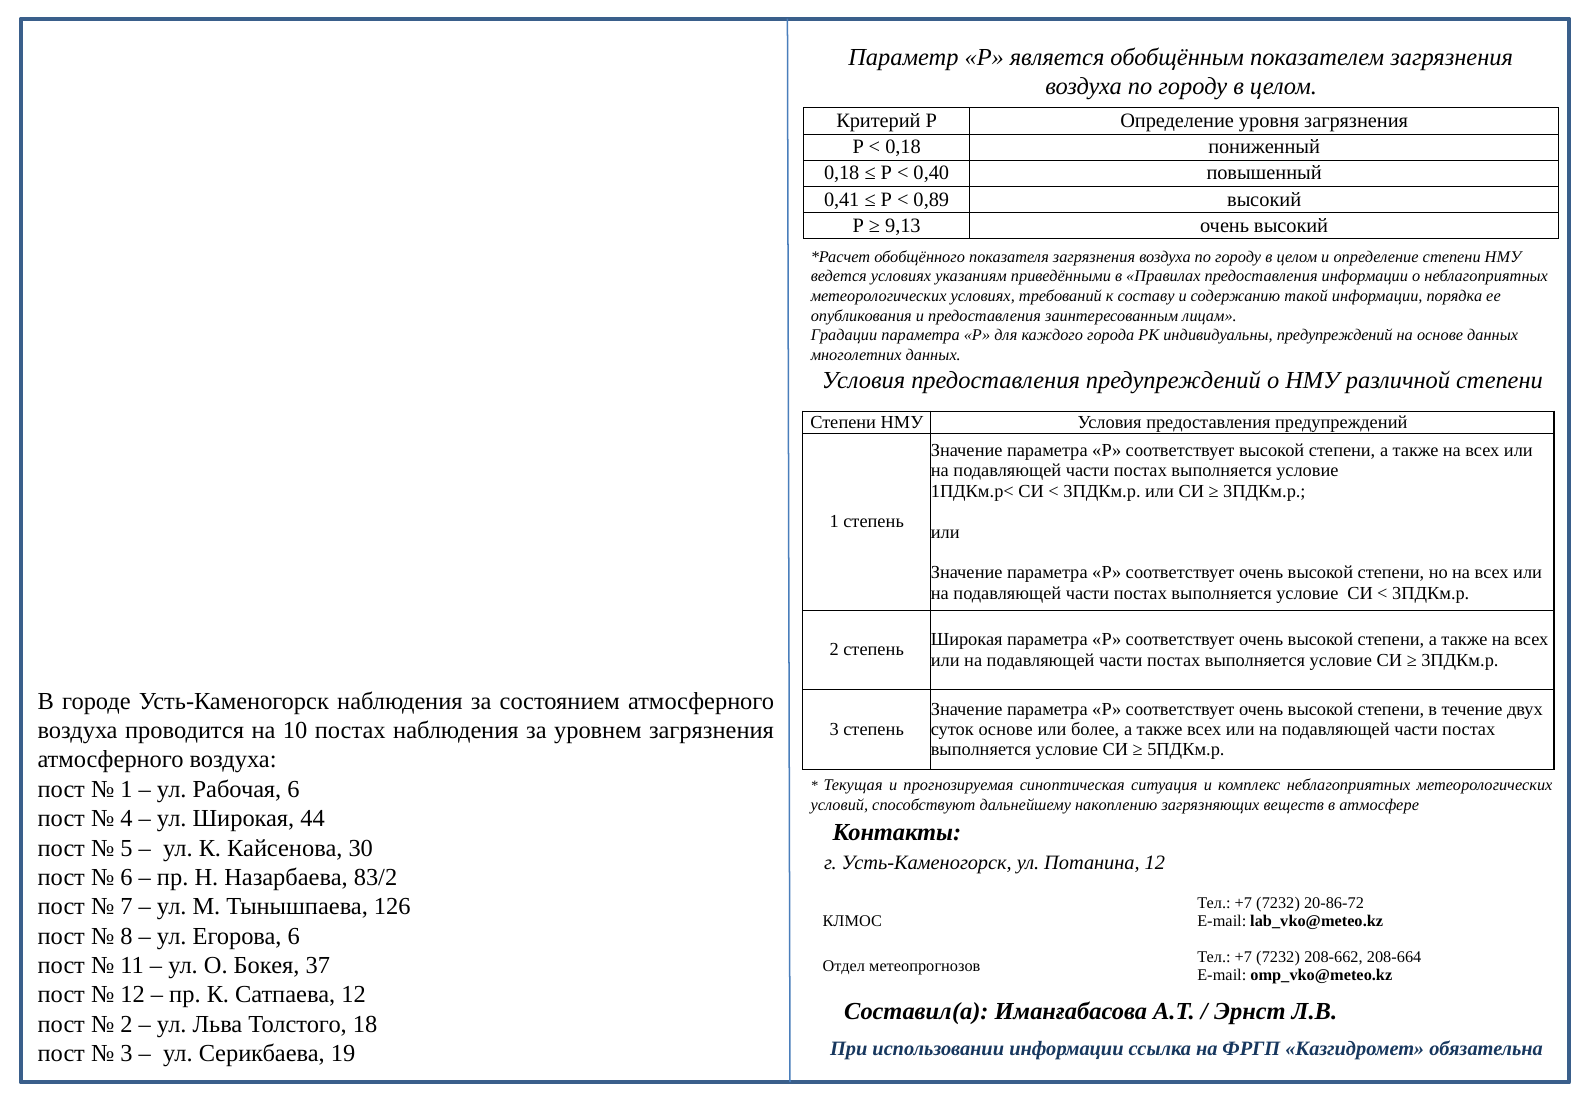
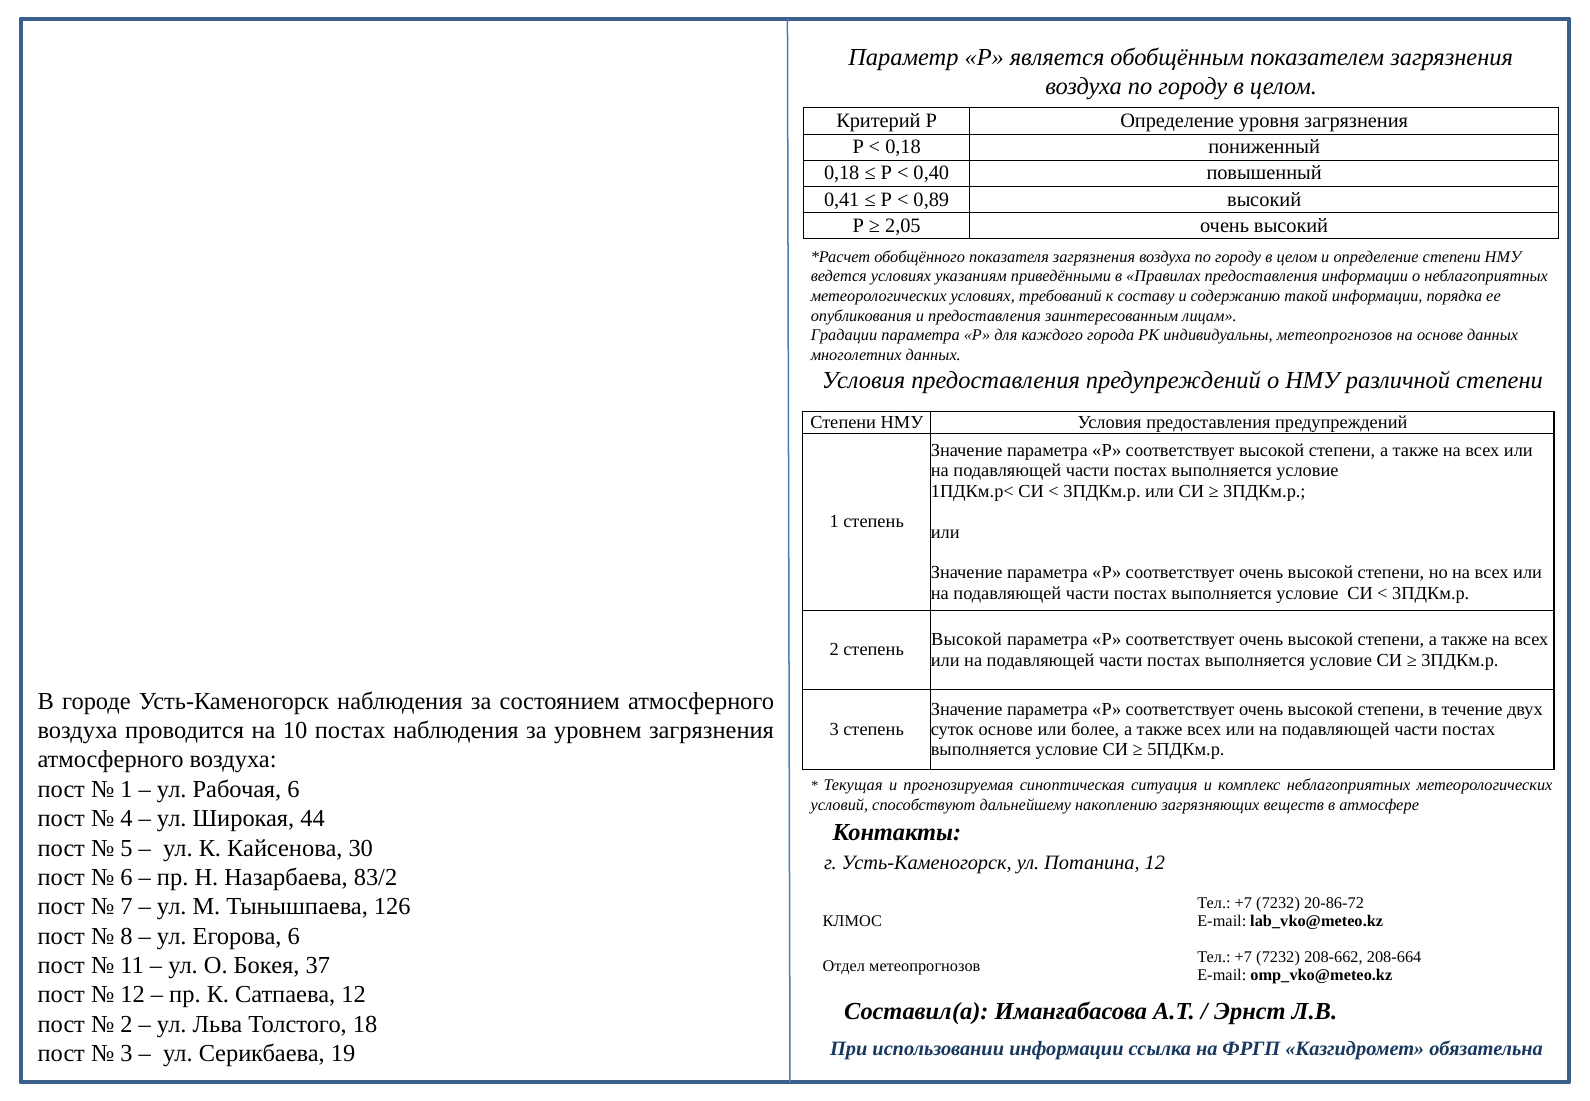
9,13: 9,13 -> 2,05
индивидуальны предупреждений: предупреждений -> метеопрогнозов
Широкая at (967, 640): Широкая -> Высокой
